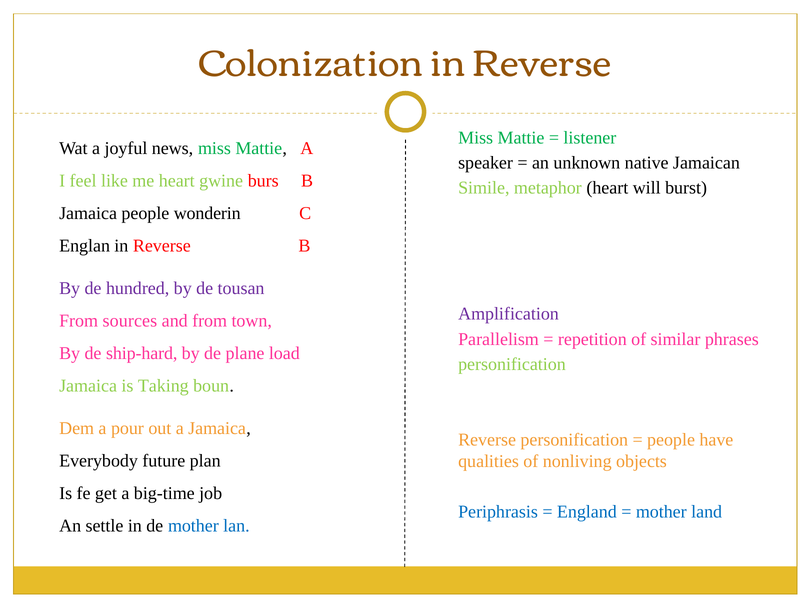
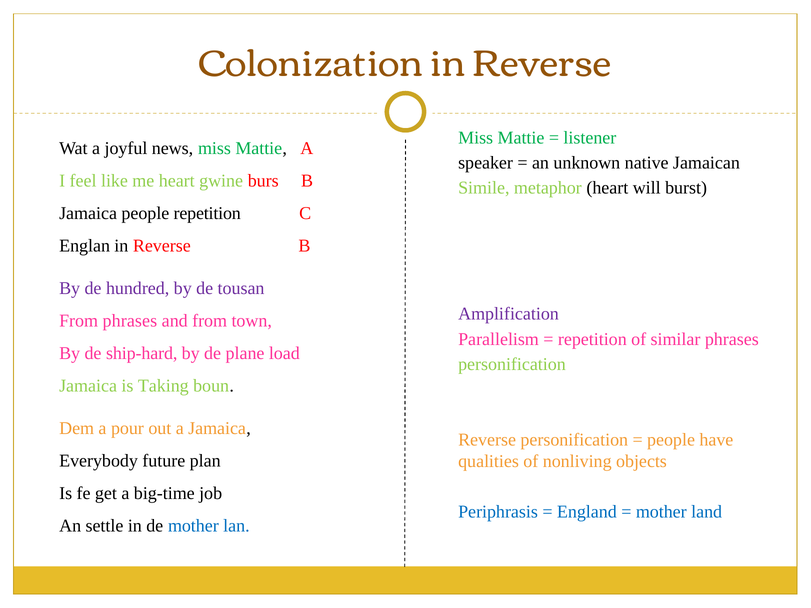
people wonderin: wonderin -> repetition
From sources: sources -> phrases
